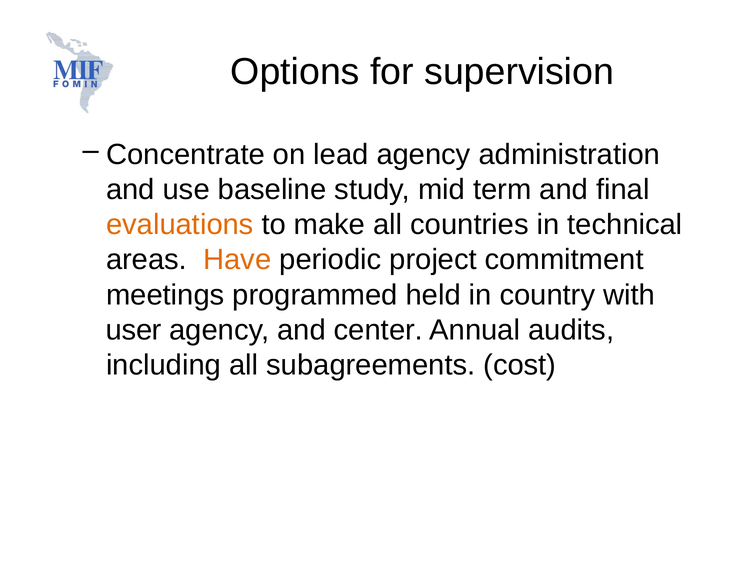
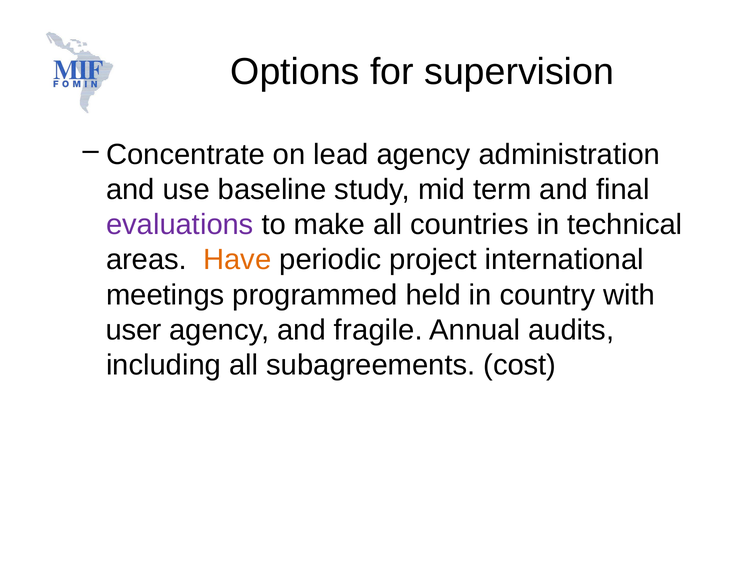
evaluations colour: orange -> purple
commitment: commitment -> international
center: center -> fragile
